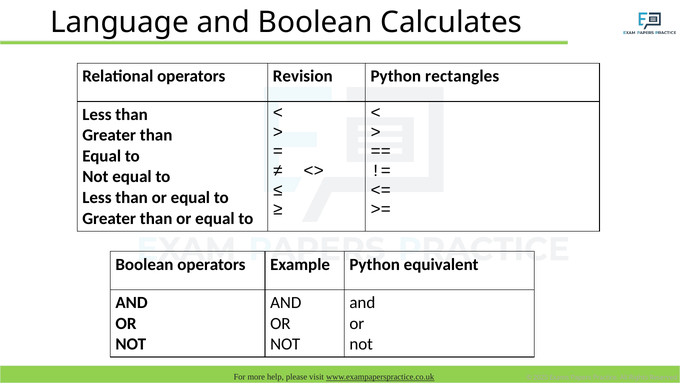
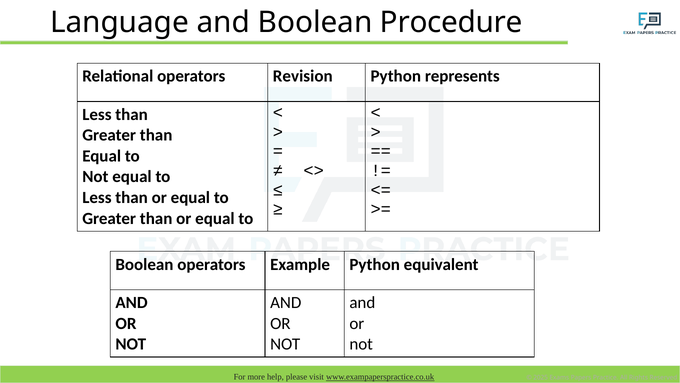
Calculates: Calculates -> Procedure
rectangles: rectangles -> represents
